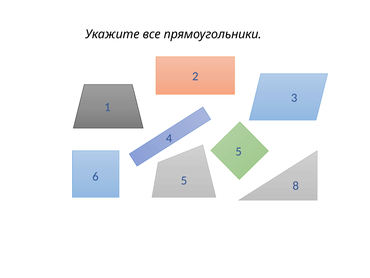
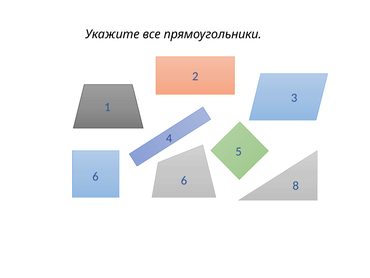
6 5: 5 -> 6
